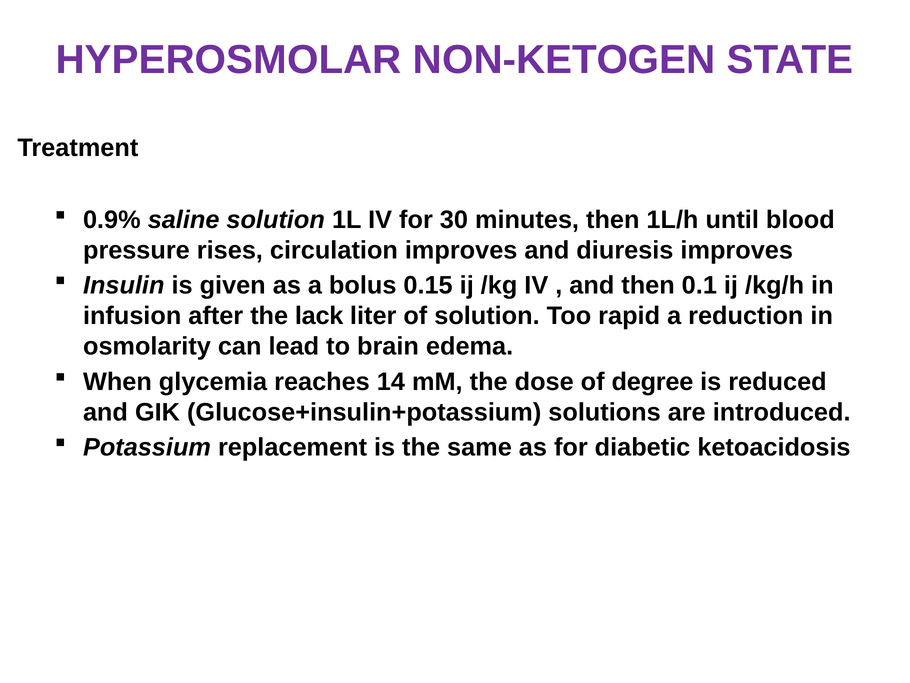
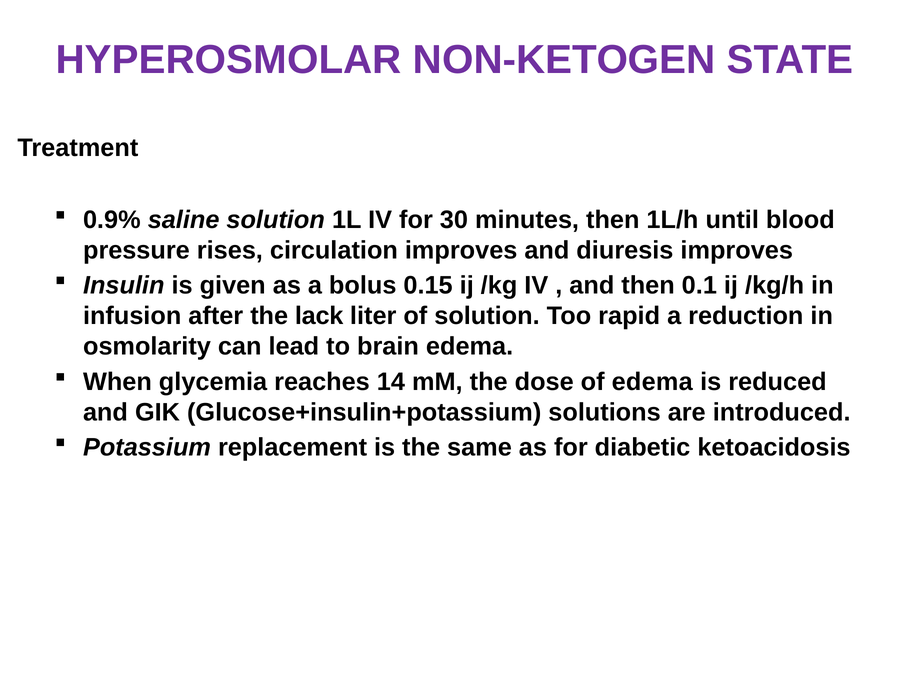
of degree: degree -> edema
